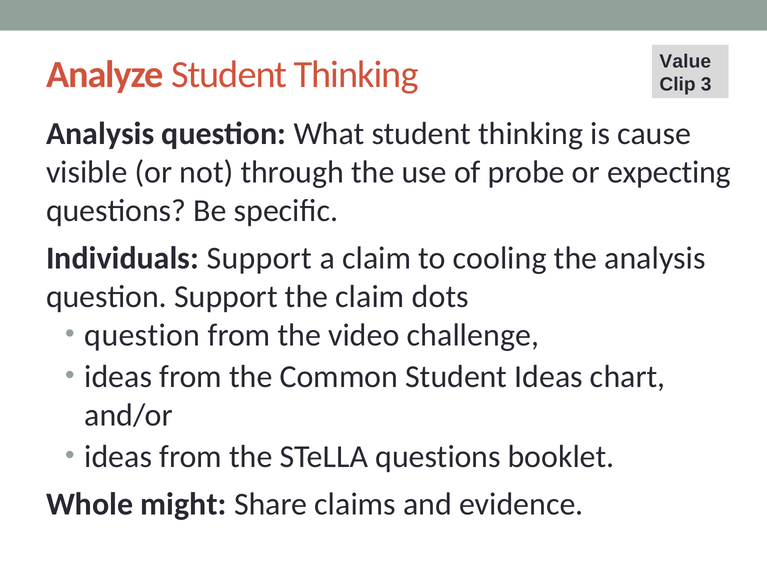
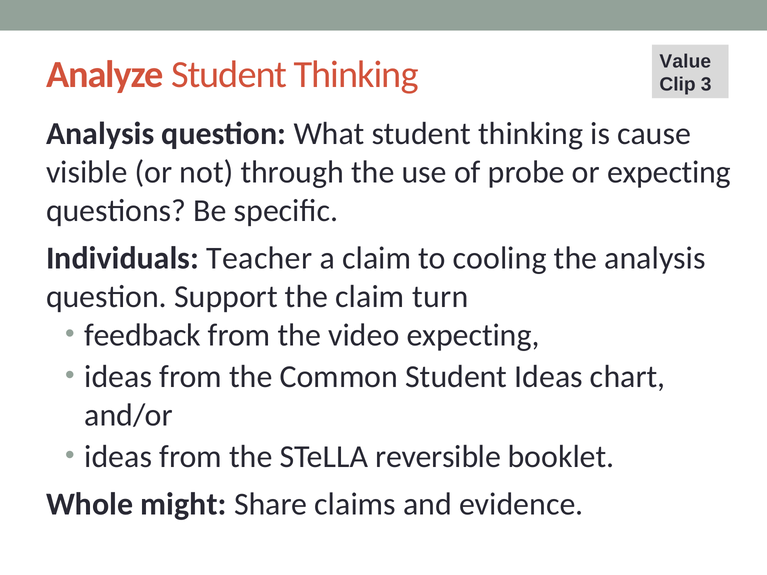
Individuals Support: Support -> Teacher
dots: dots -> turn
question at (142, 335): question -> feedback
video challenge: challenge -> expecting
STeLLA questions: questions -> reversible
